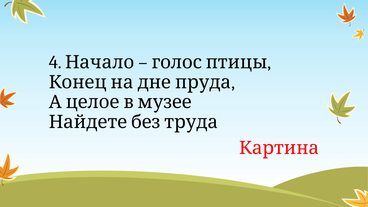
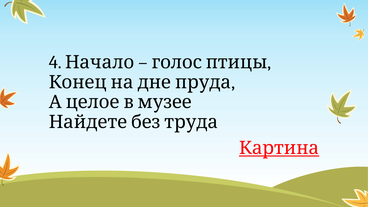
Картина underline: none -> present
